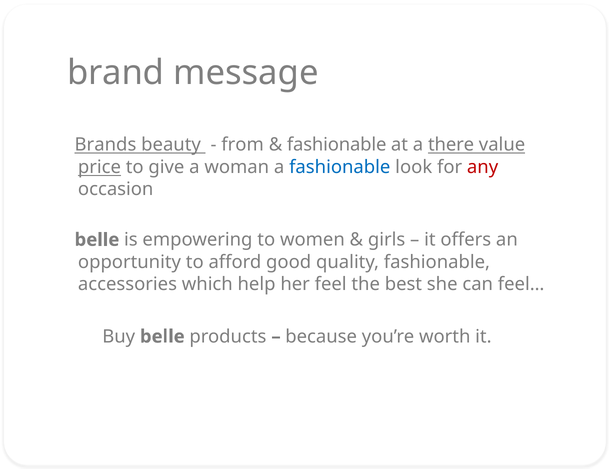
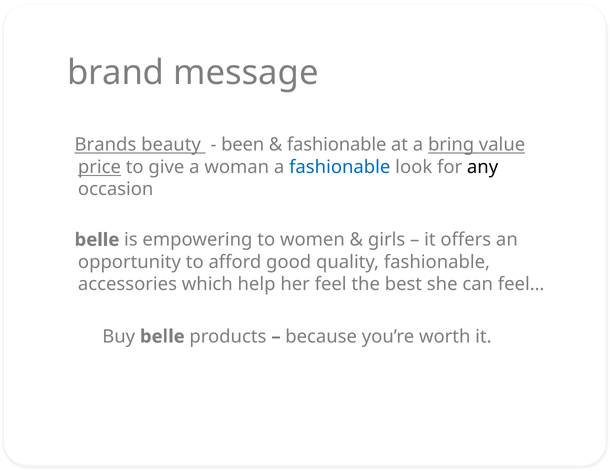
from: from -> been
there: there -> bring
any colour: red -> black
